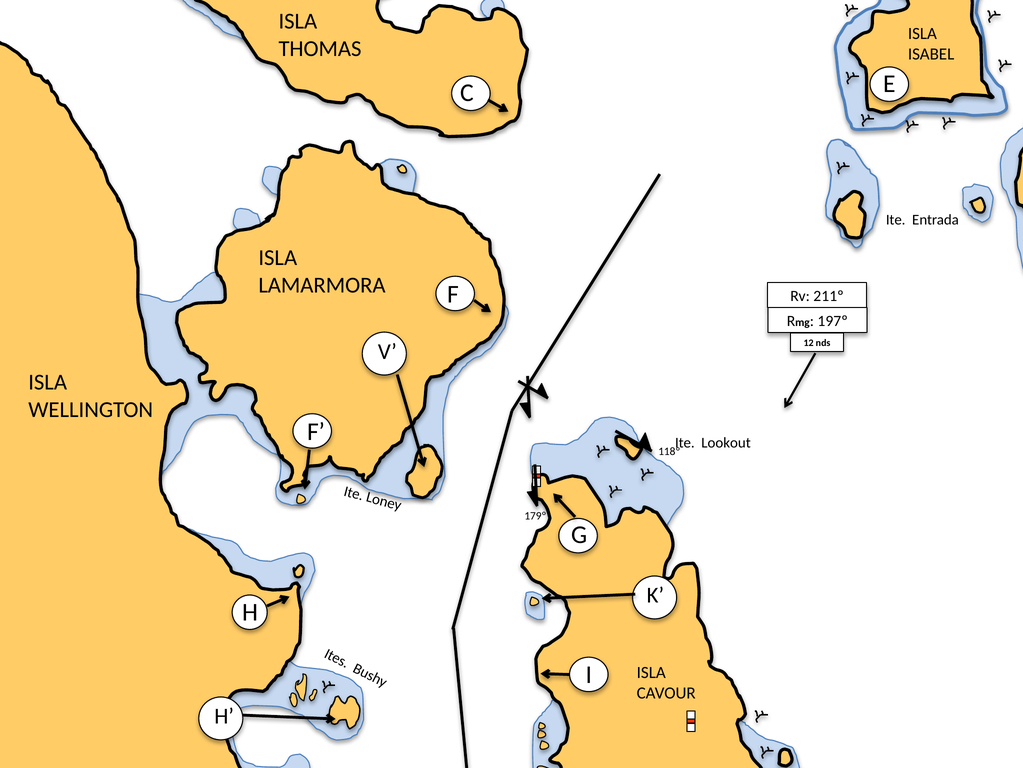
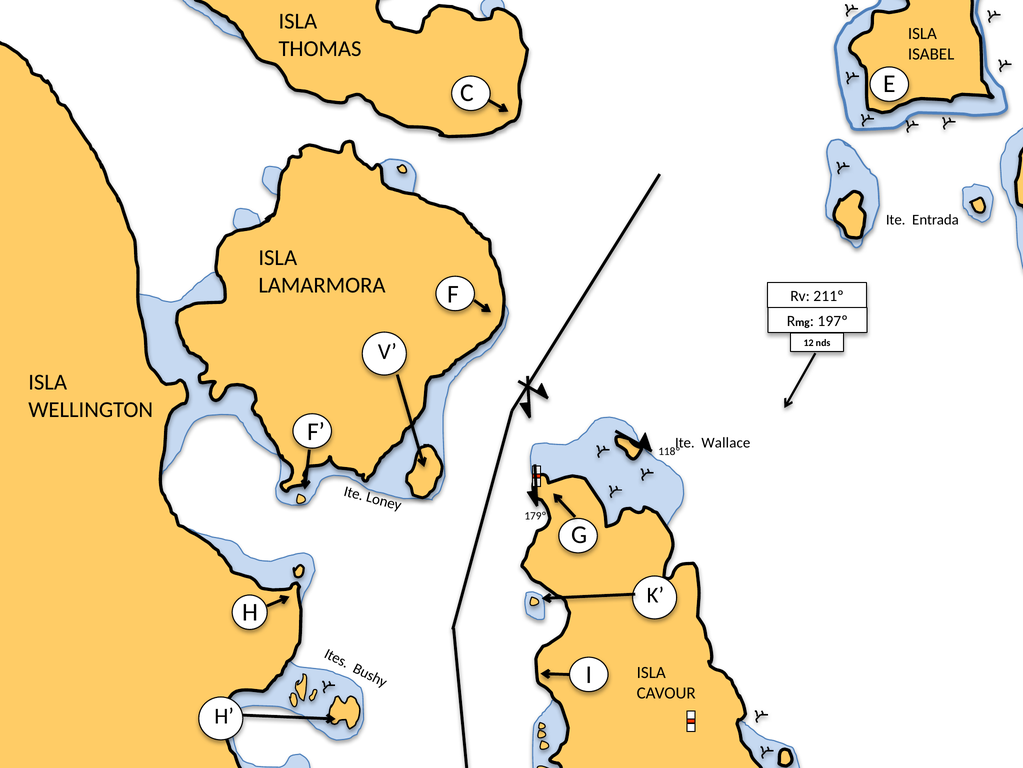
Lookout: Lookout -> Wallace
